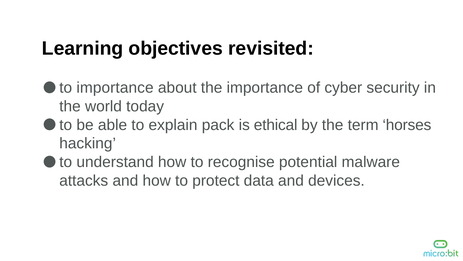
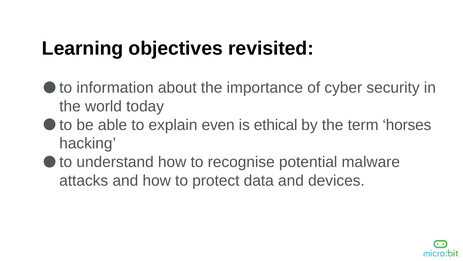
to importance: importance -> information
pack: pack -> even
